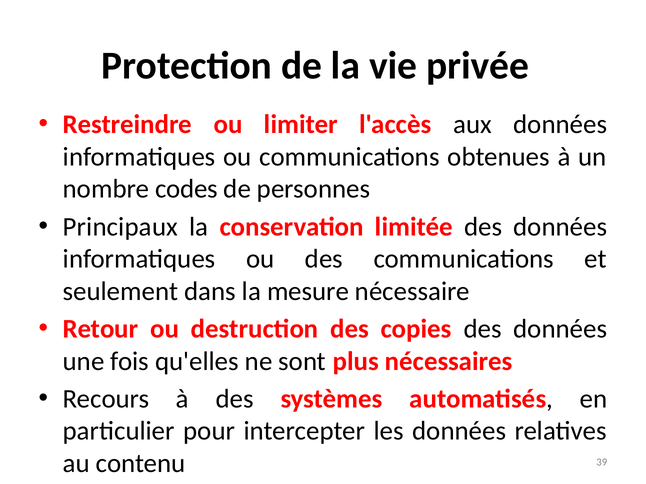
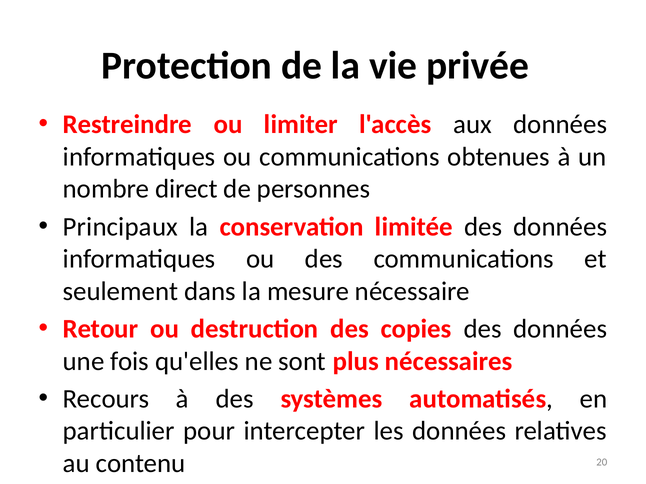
codes: codes -> direct
39: 39 -> 20
